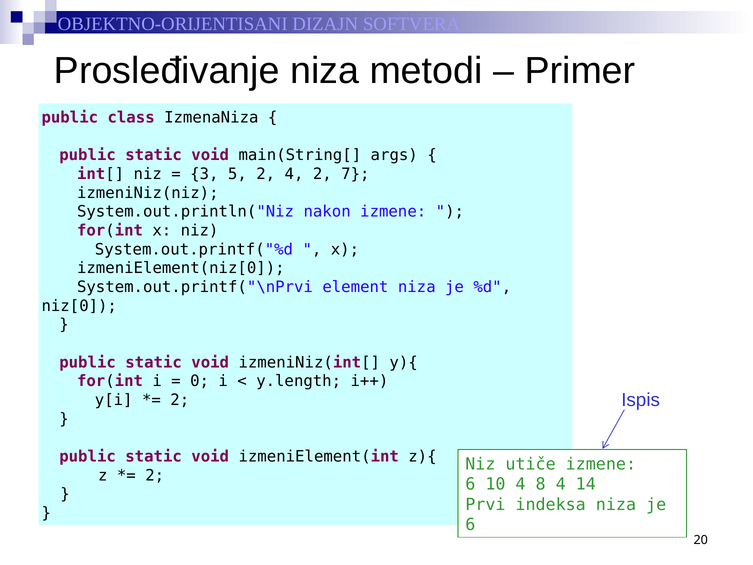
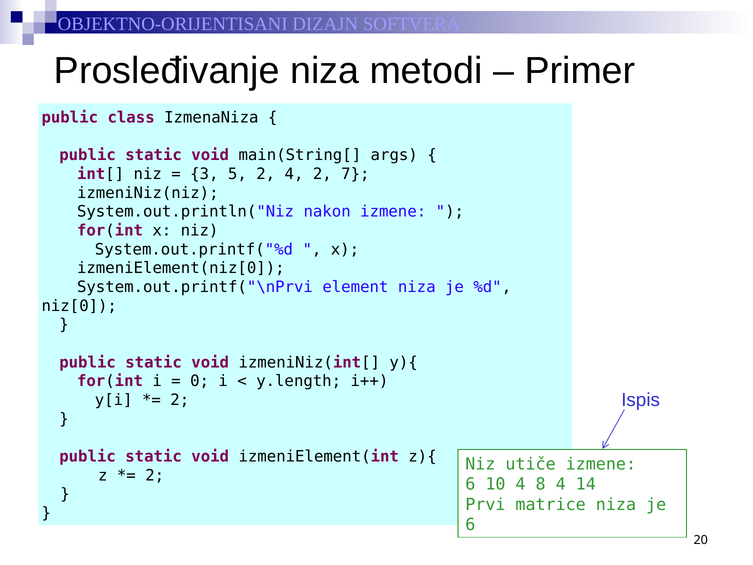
indeksa: indeksa -> matrice
